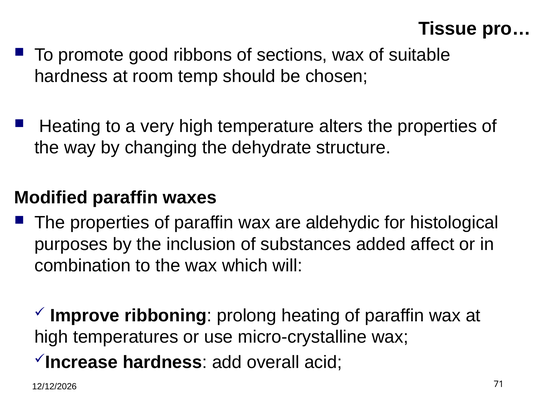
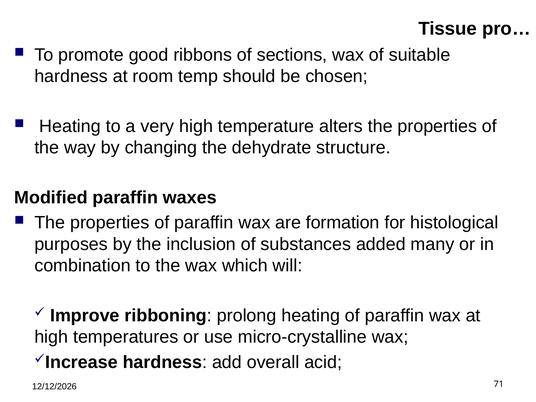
aldehydic: aldehydic -> formation
affect: affect -> many
